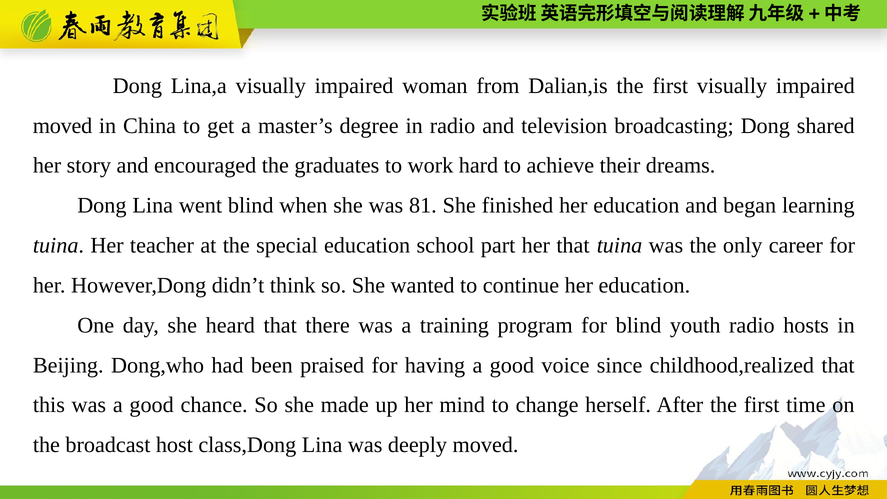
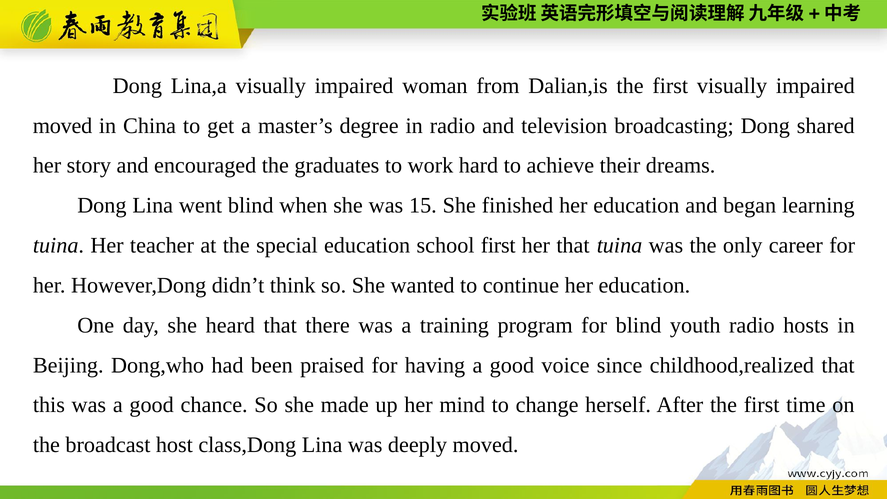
81: 81 -> 15
school part: part -> first
